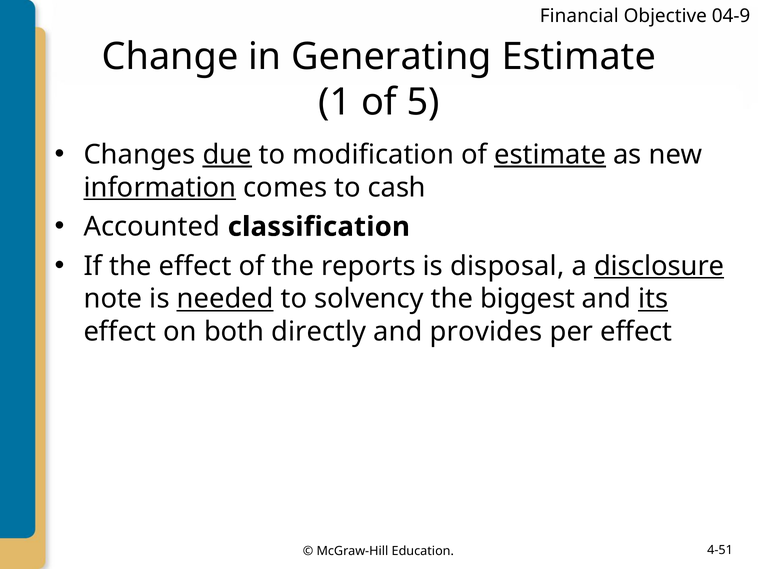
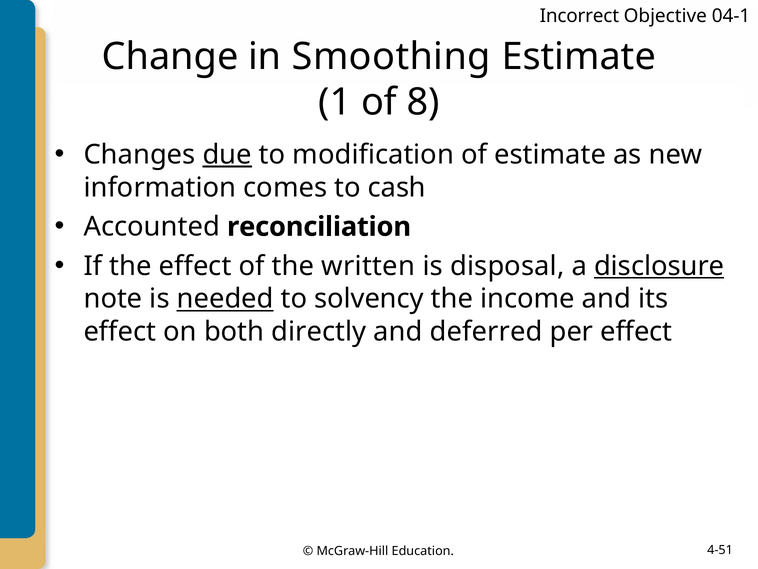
Financial: Financial -> Incorrect
04-9: 04-9 -> 04-1
Generating: Generating -> Smoothing
5: 5 -> 8
estimate at (550, 155) underline: present -> none
information underline: present -> none
classification: classification -> reconciliation
reports: reports -> written
biggest: biggest -> income
its underline: present -> none
provides: provides -> deferred
